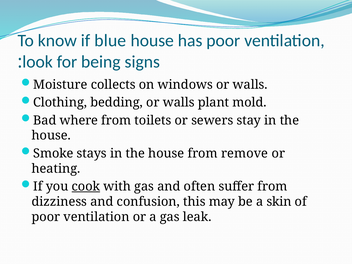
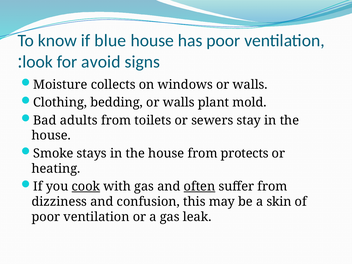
being: being -> avoid
where: where -> adults
remove: remove -> protects
often underline: none -> present
